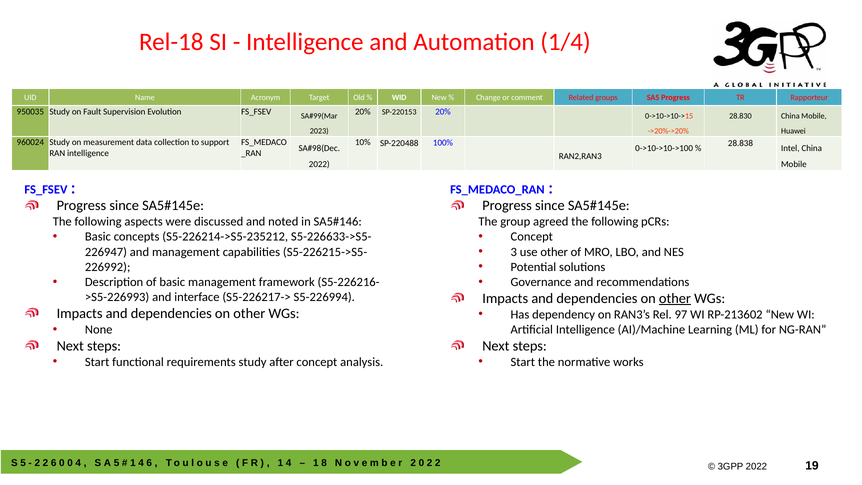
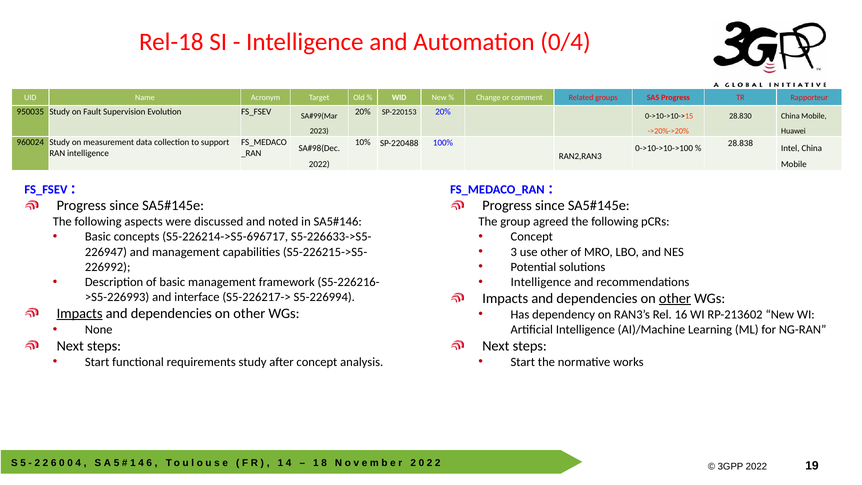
1/4: 1/4 -> 0/4
S5-226214->S5-235212: S5-226214->S5-235212 -> S5-226214->S5-696717
Governance at (541, 282): Governance -> Intelligence
Impacts at (80, 313) underline: none -> present
97: 97 -> 16
